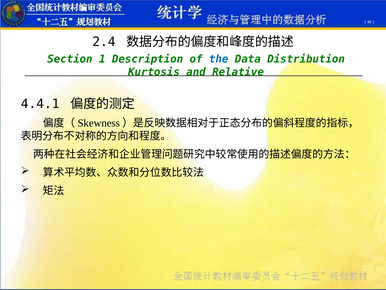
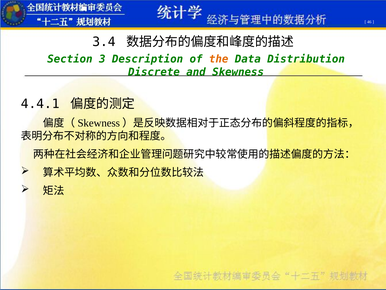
2.4: 2.4 -> 3.4
1: 1 -> 3
the colour: blue -> orange
Kurtosis: Kurtosis -> Discrete
Relative: Relative -> Skewness
